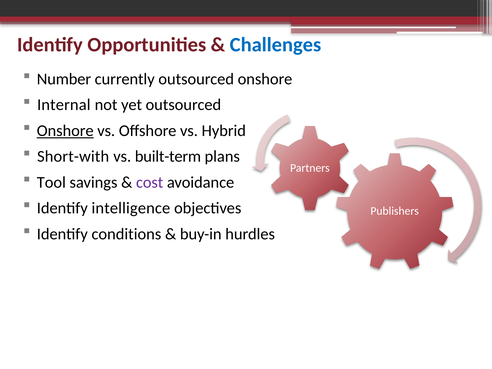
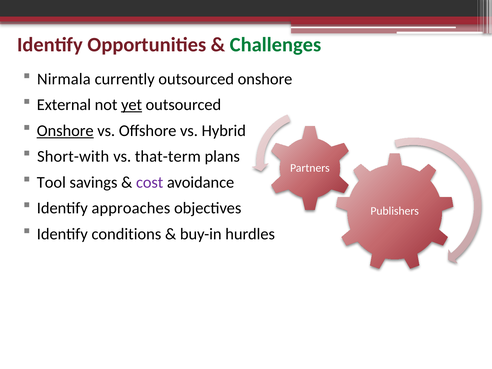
Challenges colour: blue -> green
Number: Number -> Nirmala
Internal: Internal -> External
yet underline: none -> present
built-term: built-term -> that-term
intelligence: intelligence -> approaches
